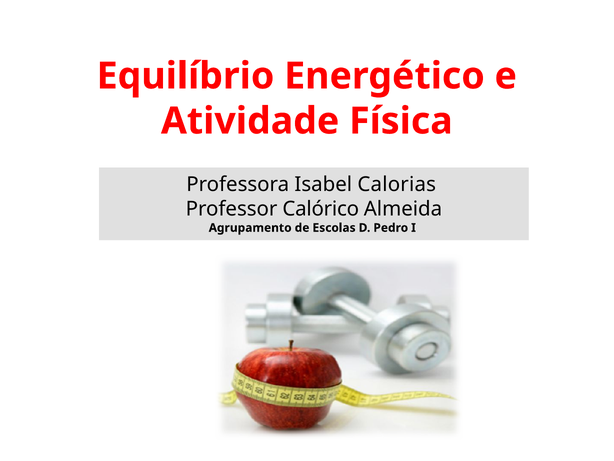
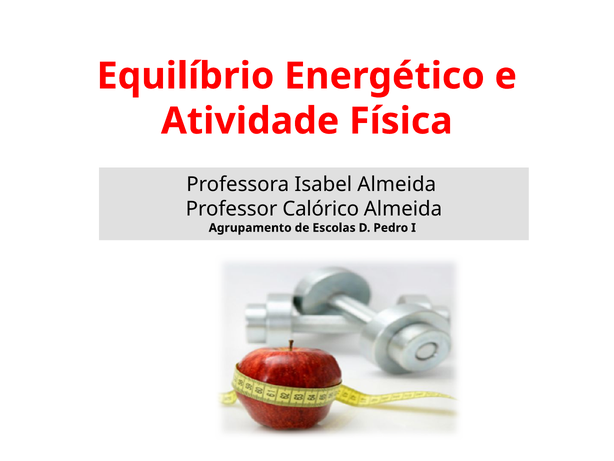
Isabel Calorias: Calorias -> Almeida
